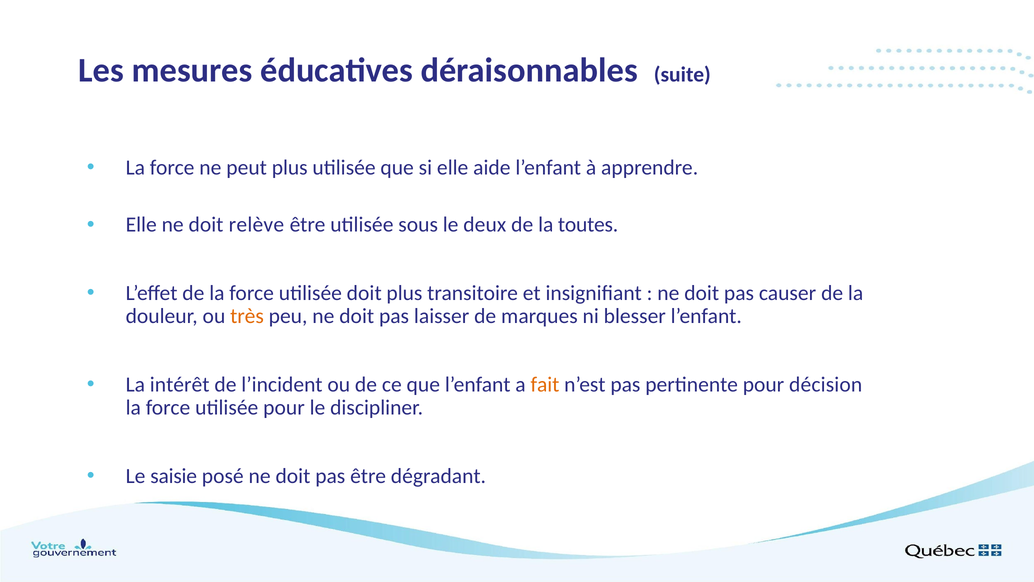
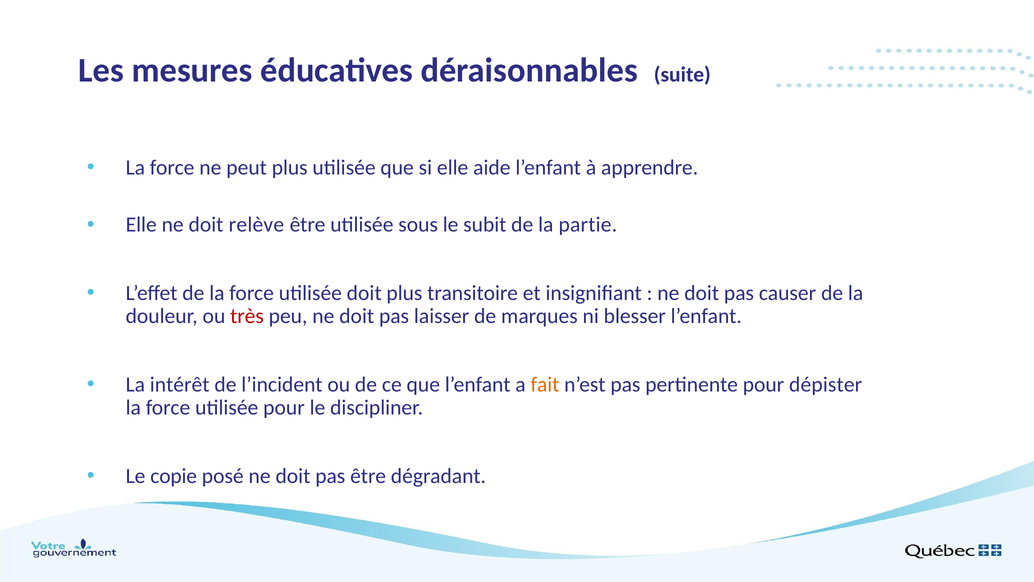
deux: deux -> subit
toutes: toutes -> partie
très colour: orange -> red
décision: décision -> dépister
saisie: saisie -> copie
